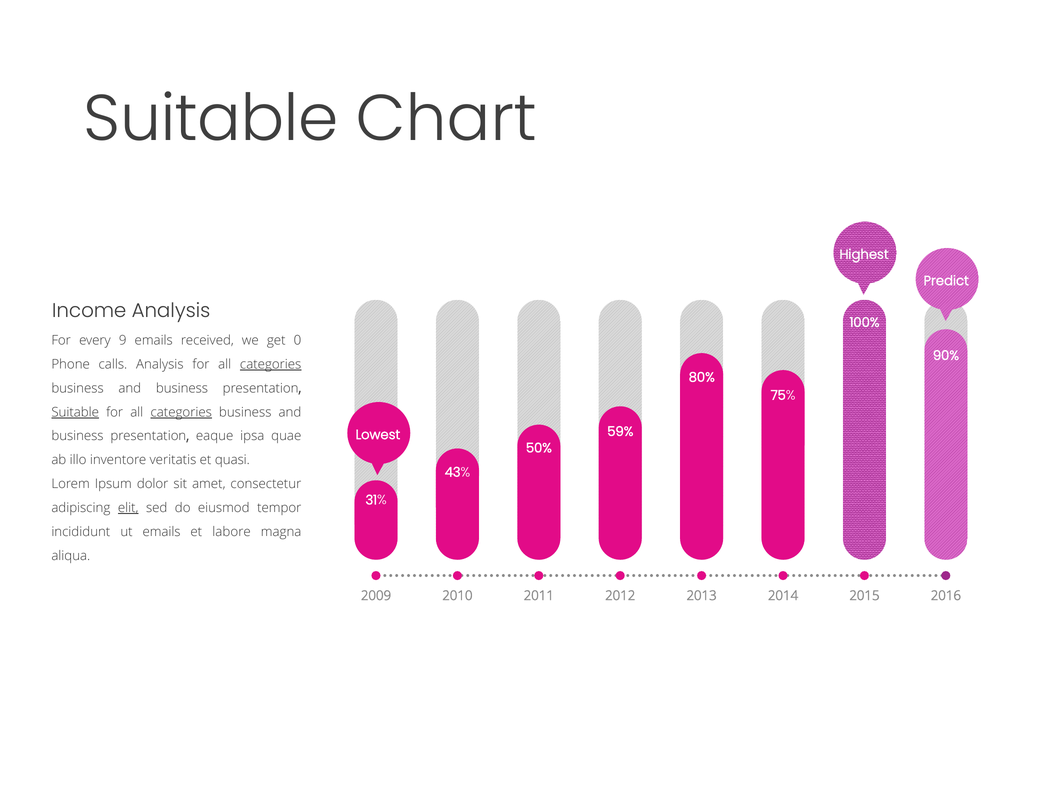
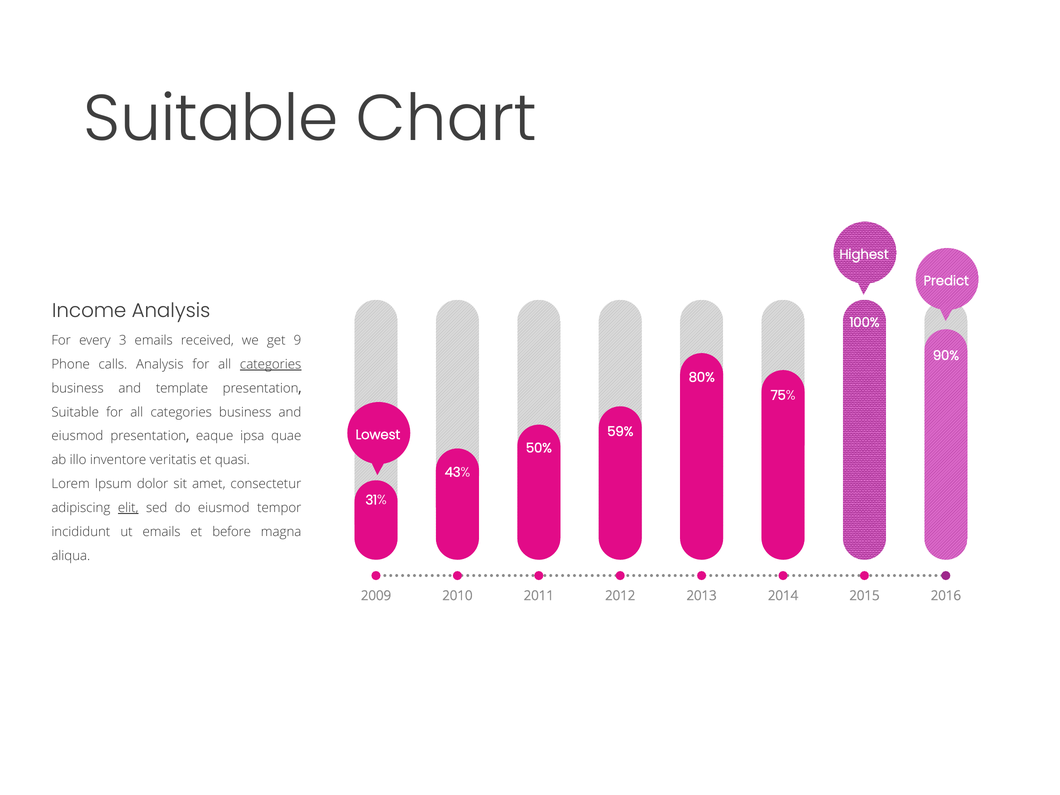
9: 9 -> 3
0: 0 -> 9
business at (182, 388): business -> template
Suitable at (75, 412) underline: present -> none
categories at (181, 412) underline: present -> none
business at (77, 436): business -> eiusmod
labore: labore -> before
